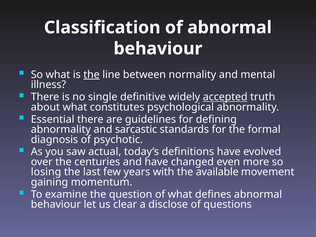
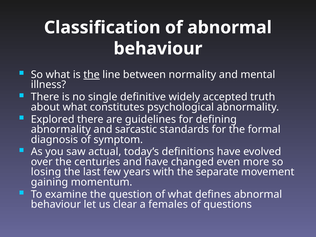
accepted underline: present -> none
Essential: Essential -> Explored
psychotic: psychotic -> symptom
available: available -> separate
disclose: disclose -> females
